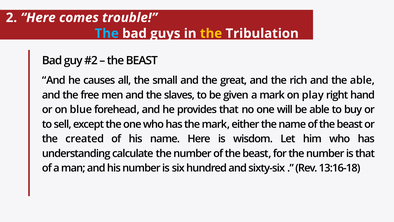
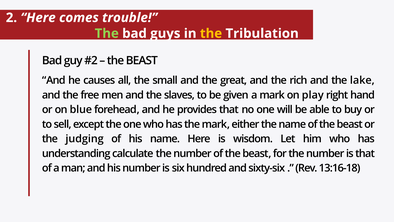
The at (107, 34) colour: light blue -> light green
the able: able -> lake
created: created -> judging
